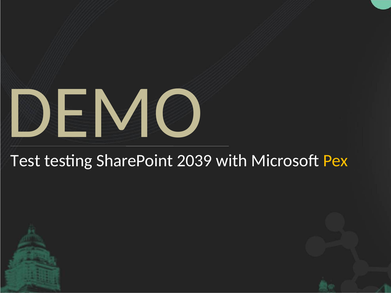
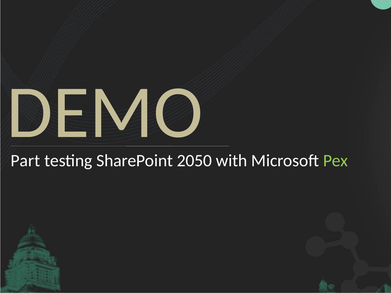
Test: Test -> Part
2039: 2039 -> 2050
Pex colour: yellow -> light green
